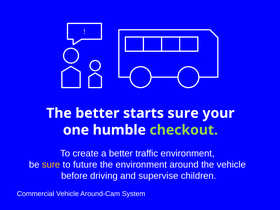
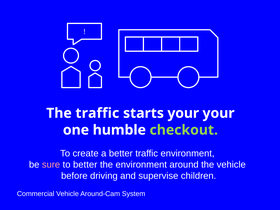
The better: better -> traffic
starts sure: sure -> your
sure at (51, 165) colour: yellow -> pink
to future: future -> better
